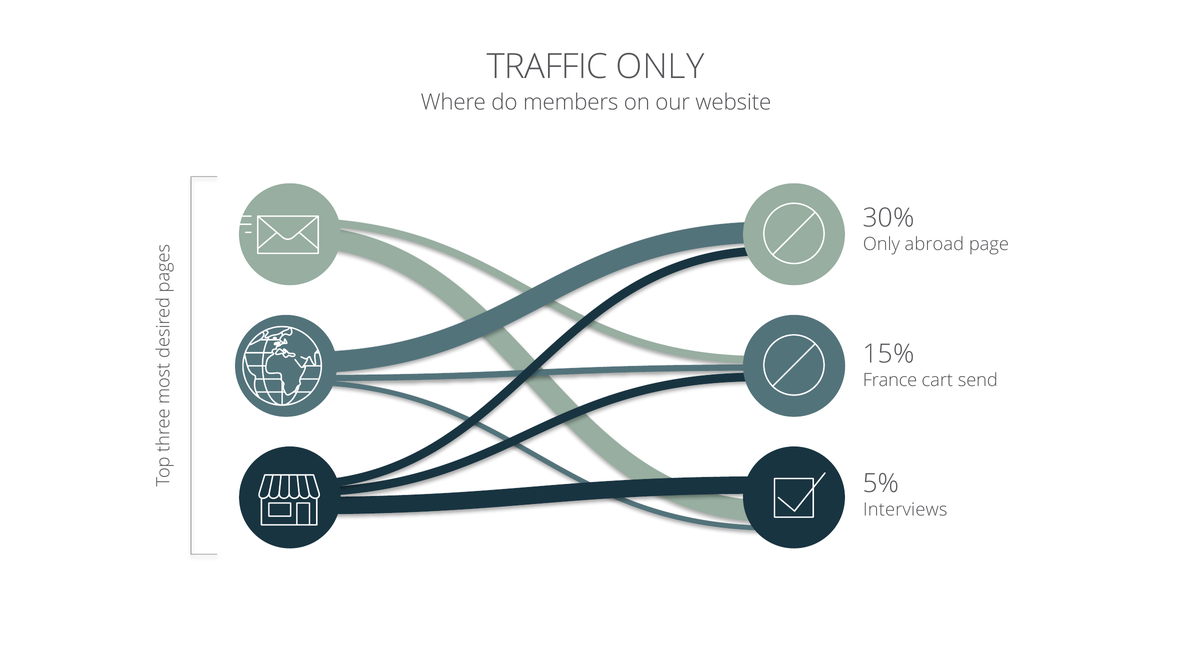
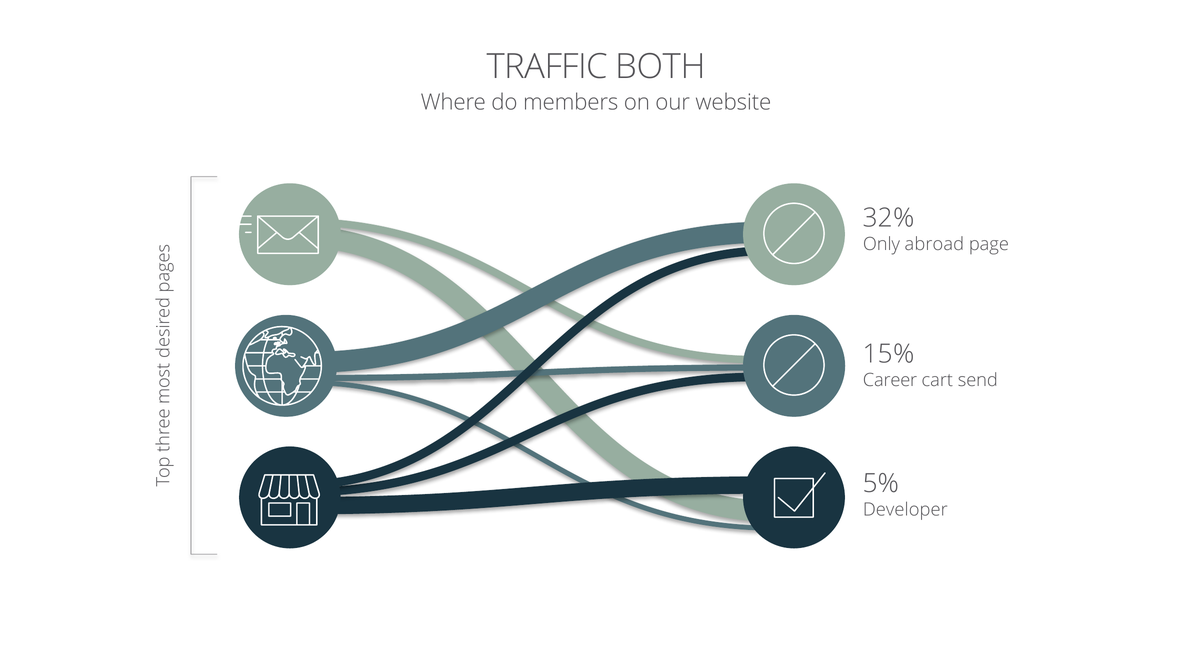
TRAFFIC ONLY: ONLY -> BOTH
30%: 30% -> 32%
France: France -> Career
Interviews: Interviews -> Developer
